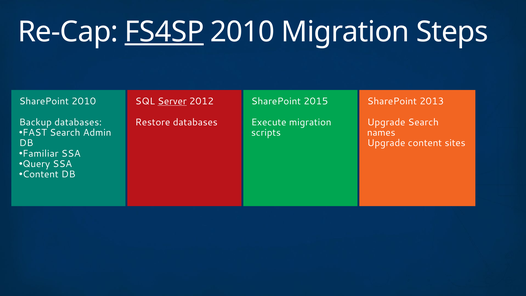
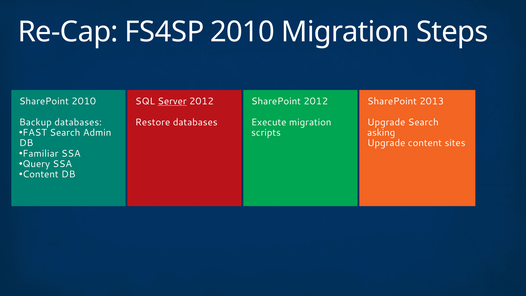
FS4SP underline: present -> none
SharePoint 2015: 2015 -> 2012
names: names -> asking
